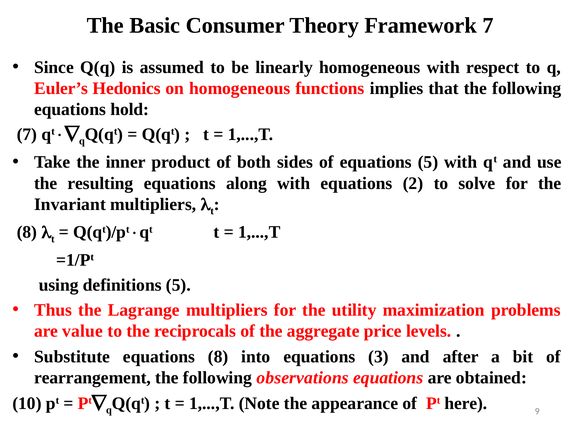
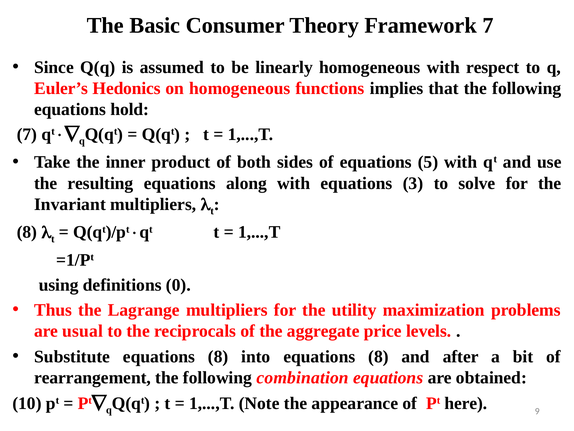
2: 2 -> 3
definitions 5: 5 -> 0
value: value -> usual
into equations 3: 3 -> 8
observations: observations -> combination
